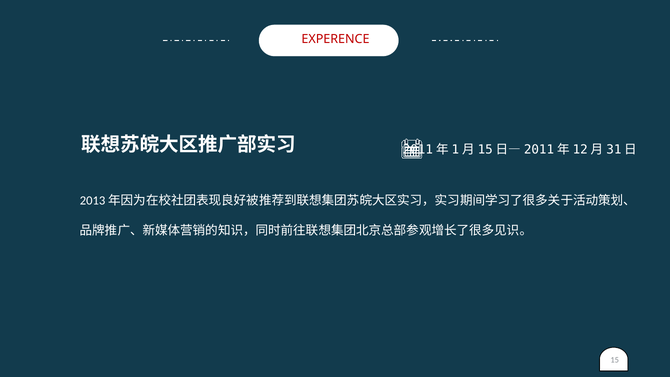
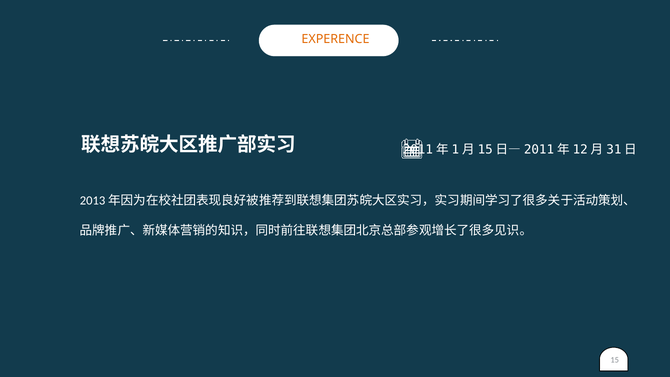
EXPERENCE colour: red -> orange
